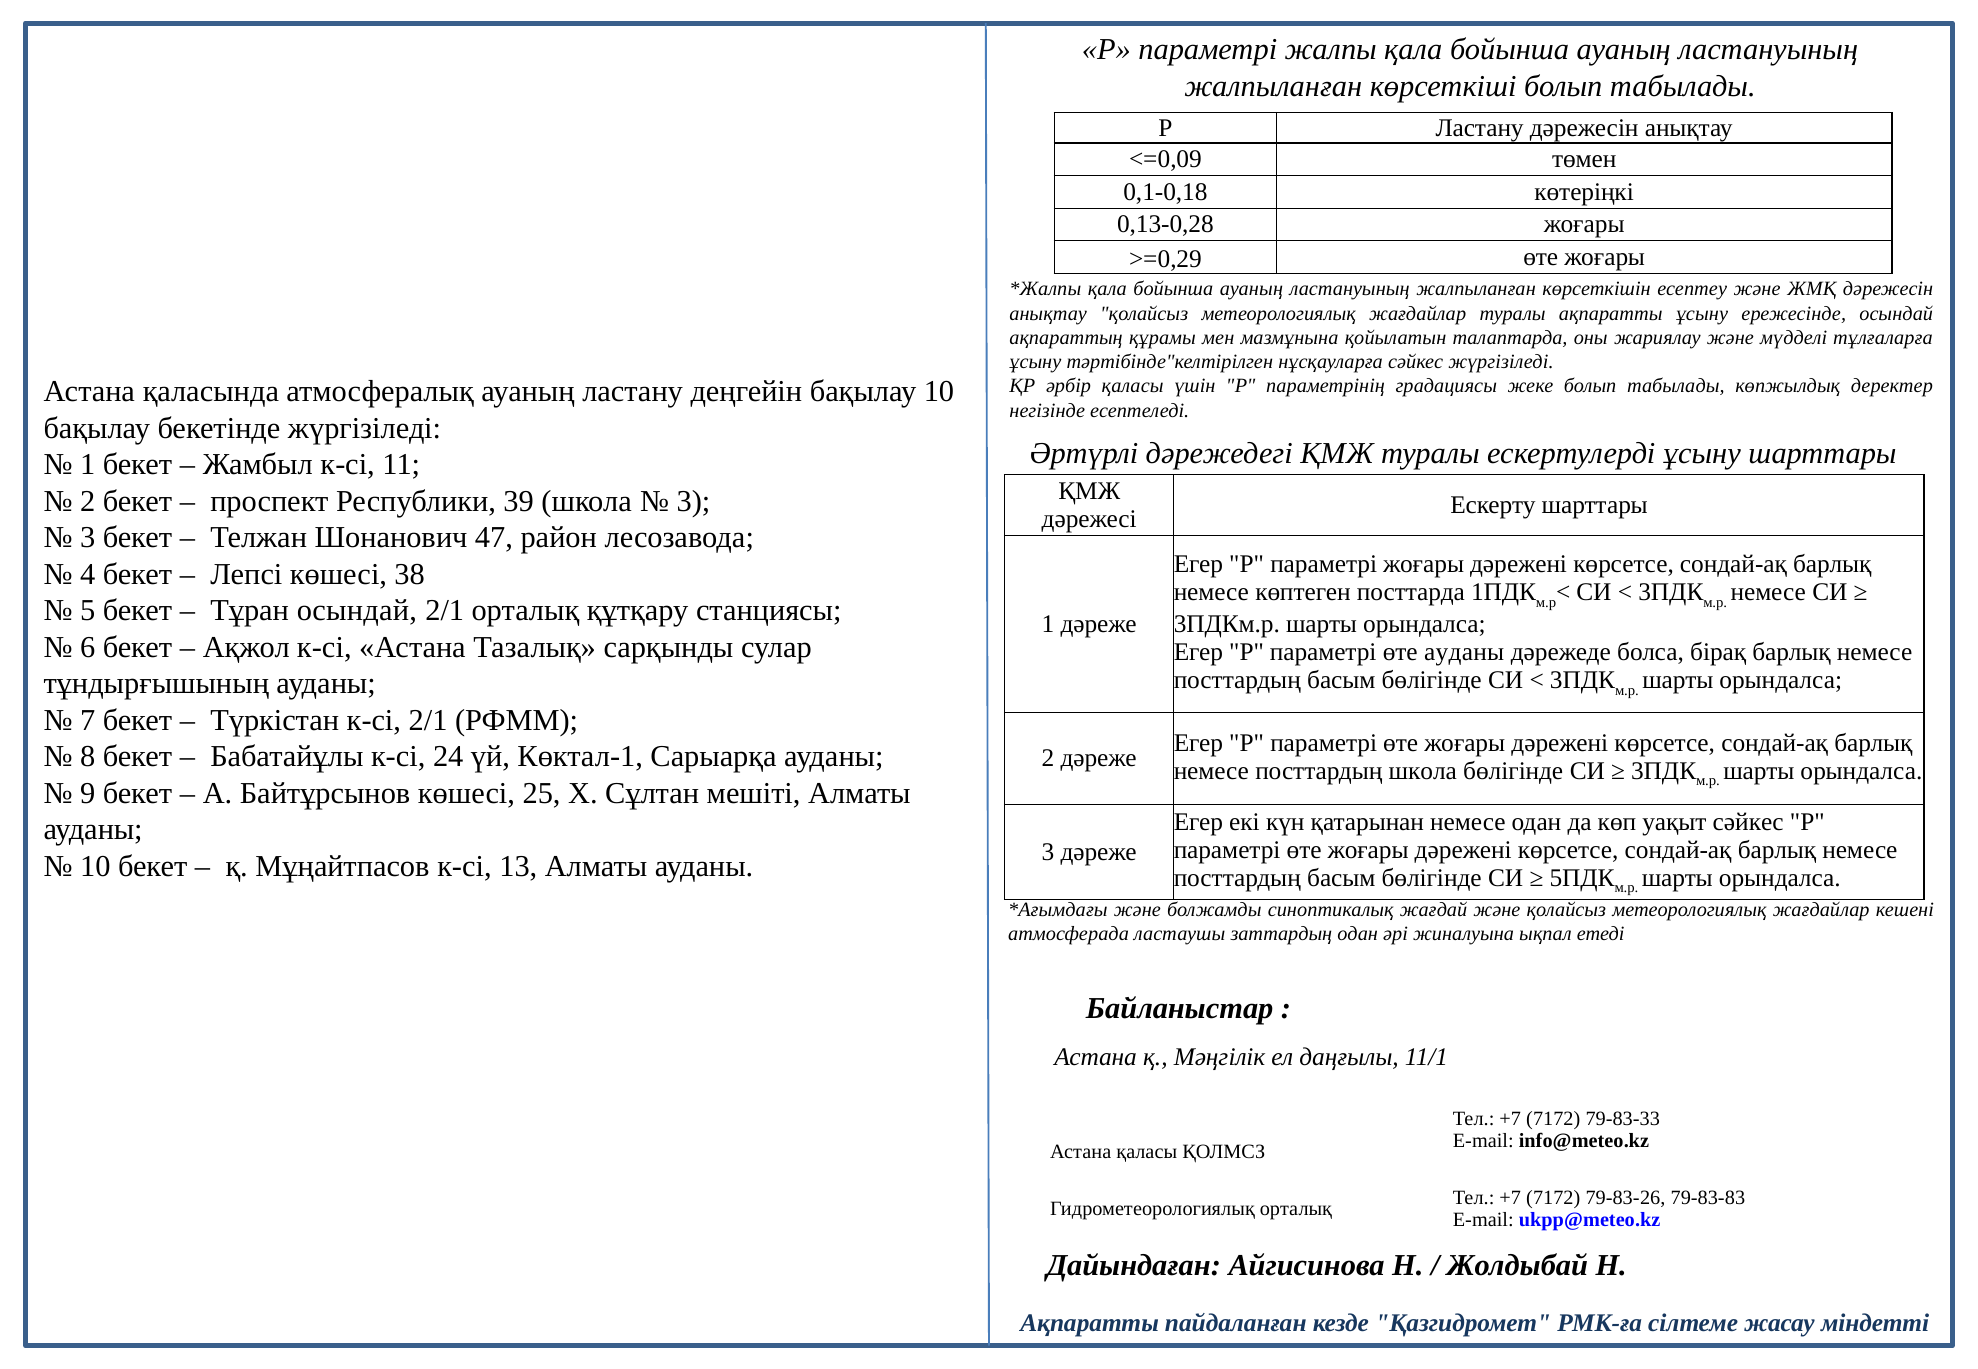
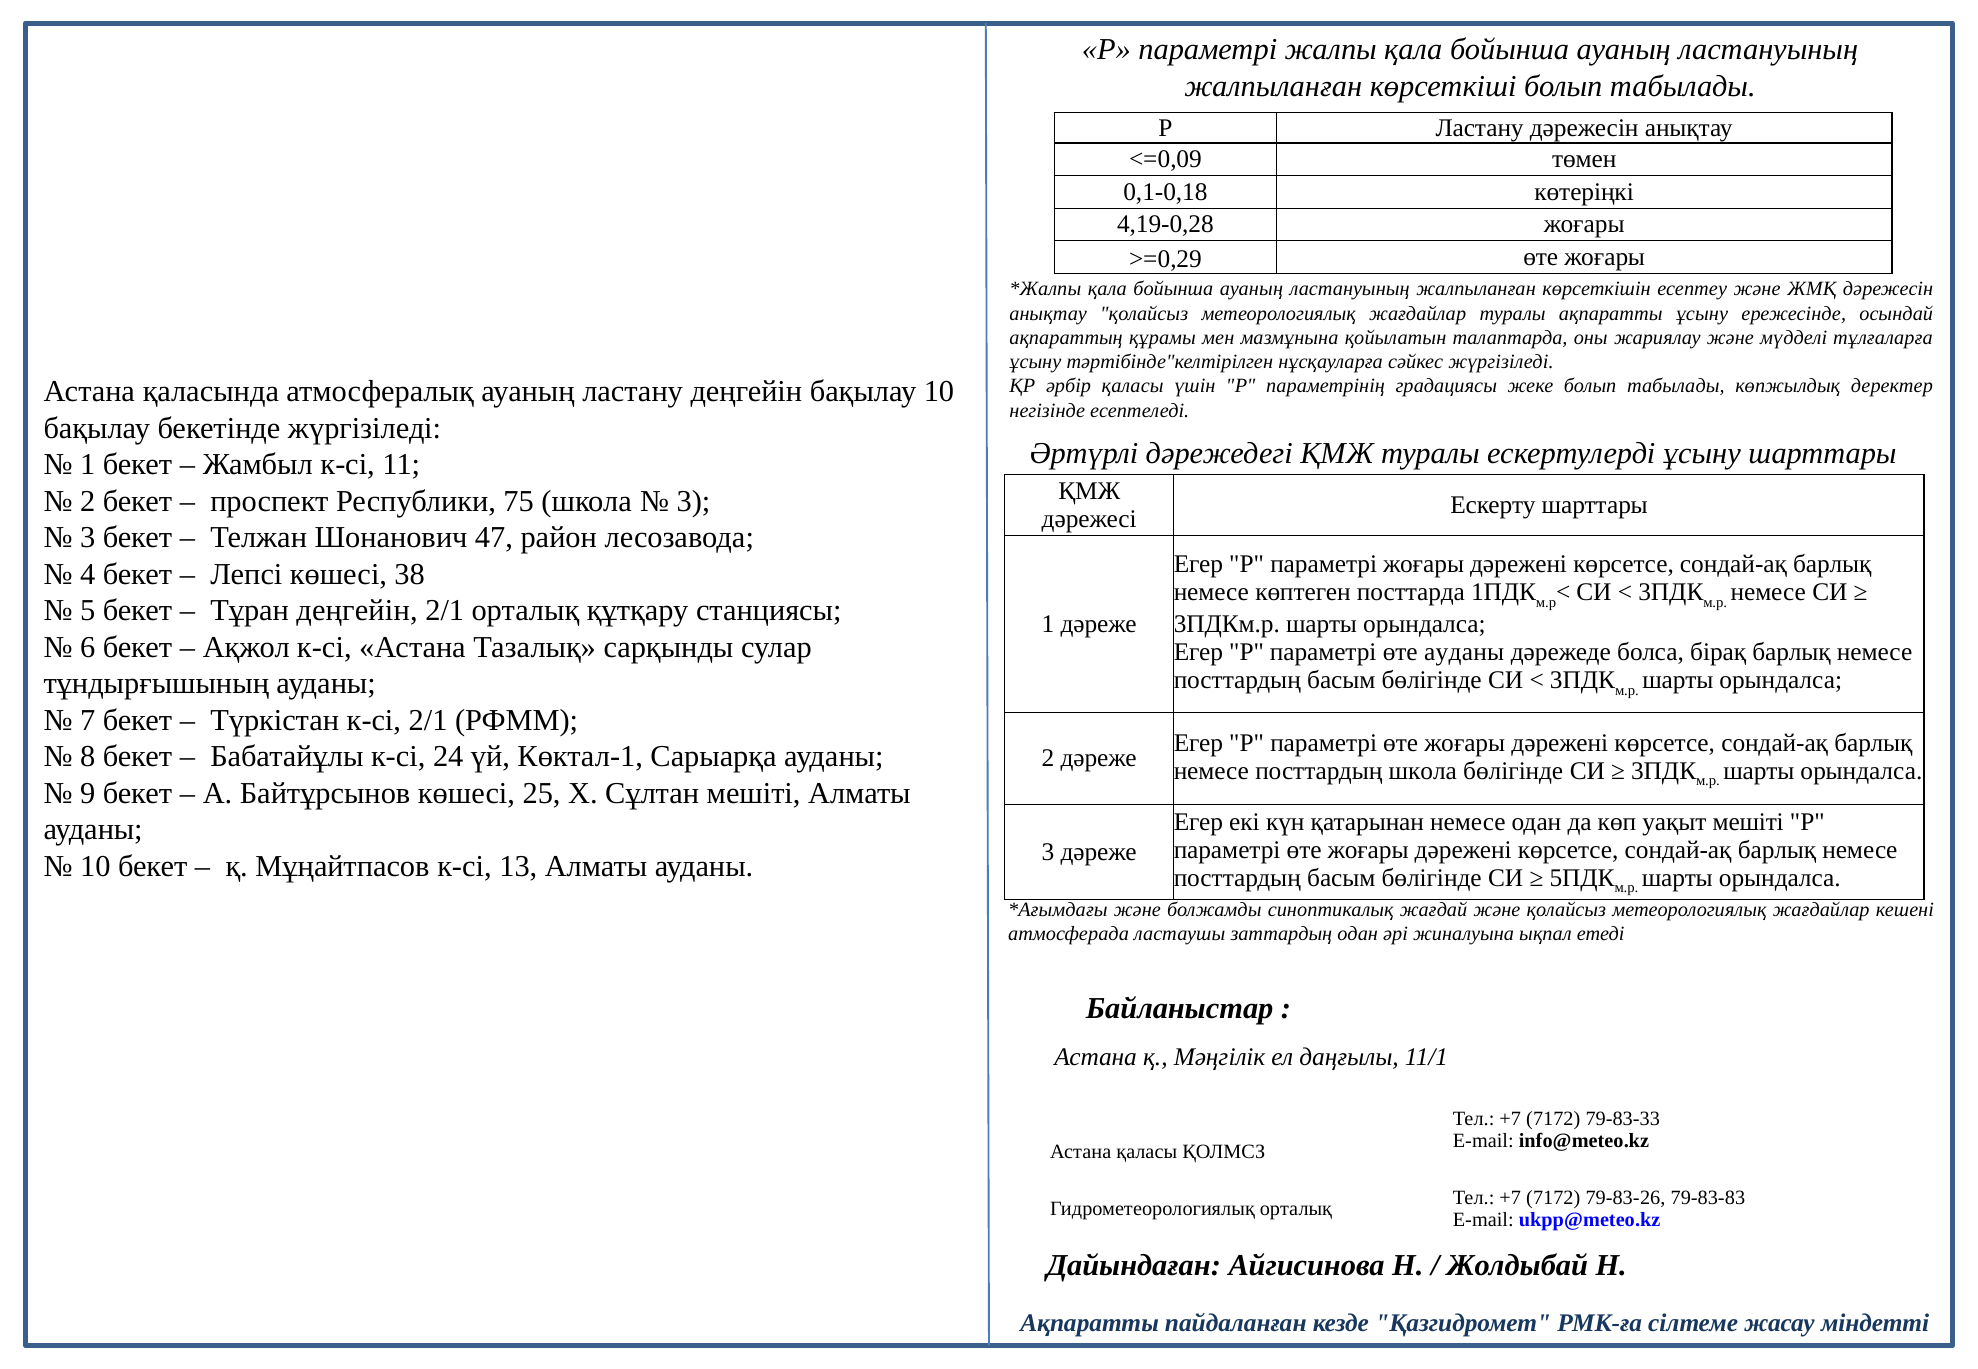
0,13-0,28: 0,13-0,28 -> 4,19-0,28
39: 39 -> 75
Тұран осындай: осындай -> деңгейін
уақыт сәйкес: сәйкес -> мешіті
